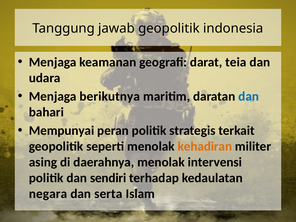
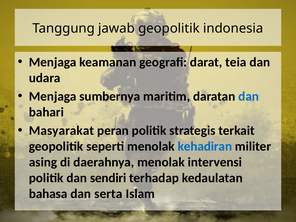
berikutnya: berikutnya -> sumbernya
Mempunyai: Mempunyai -> Masyarakat
kehadiran colour: orange -> blue
negara: negara -> bahasa
